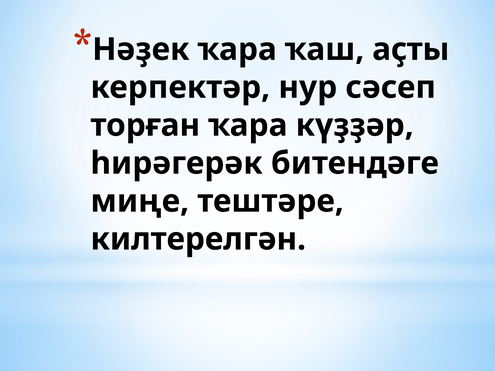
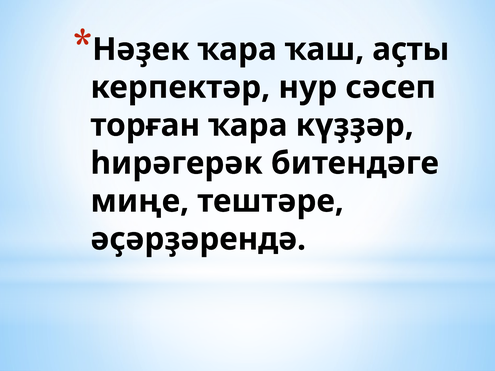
килтерелгән: килтерелгән -> әҫәрҙәрендә
